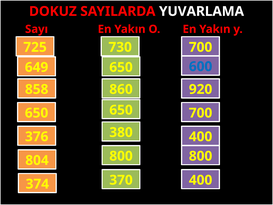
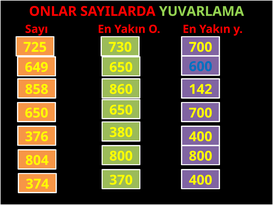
DOKUZ: DOKUZ -> ONLAR
YUVARLAMA colour: white -> light green
920: 920 -> 142
